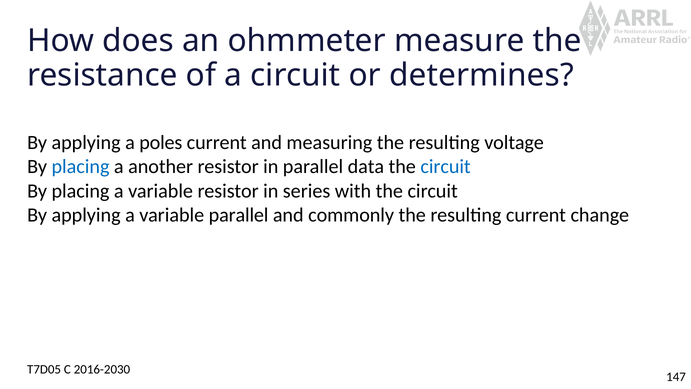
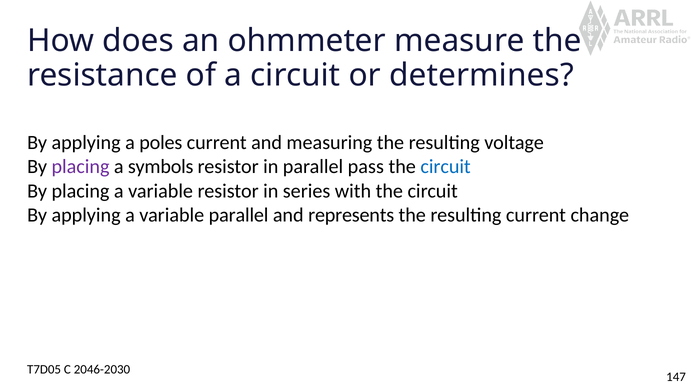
placing at (80, 167) colour: blue -> purple
another: another -> symbols
data: data -> pass
commonly: commonly -> represents
2016-2030: 2016-2030 -> 2046-2030
